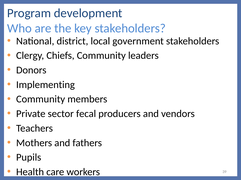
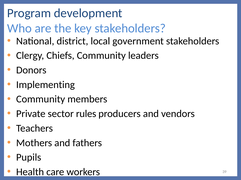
fecal: fecal -> rules
